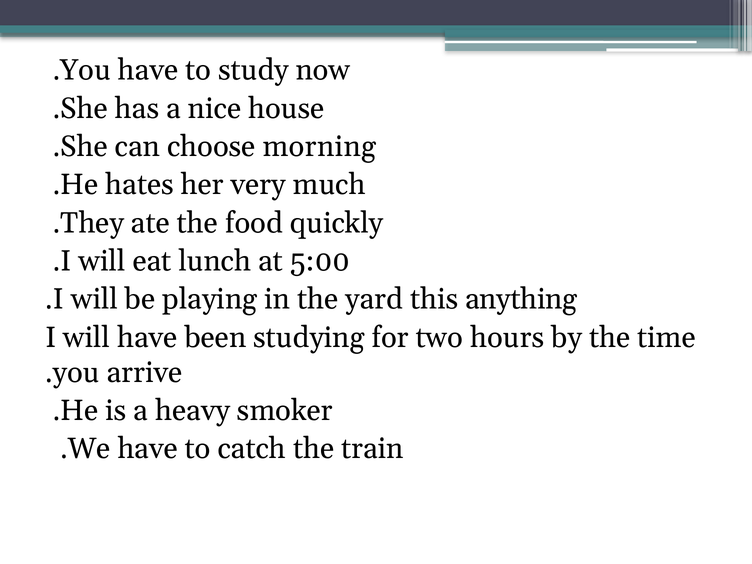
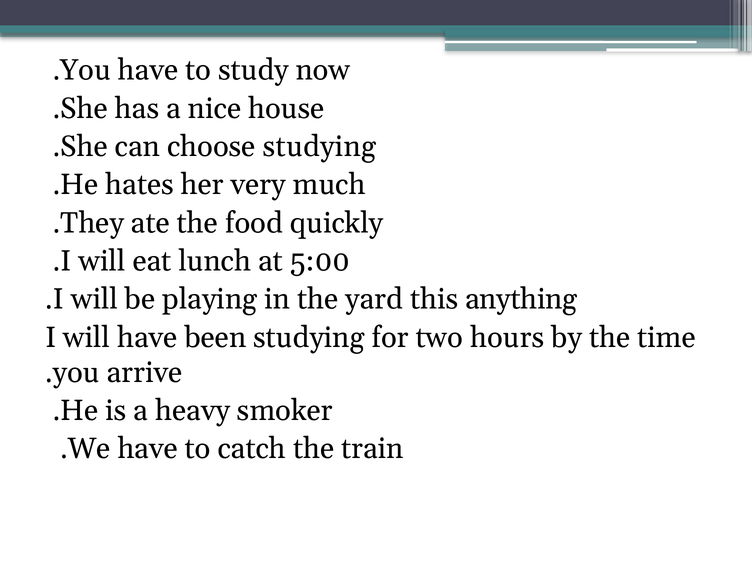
choose morning: morning -> studying
